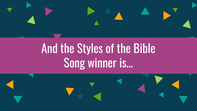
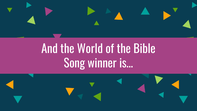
Styles: Styles -> World
